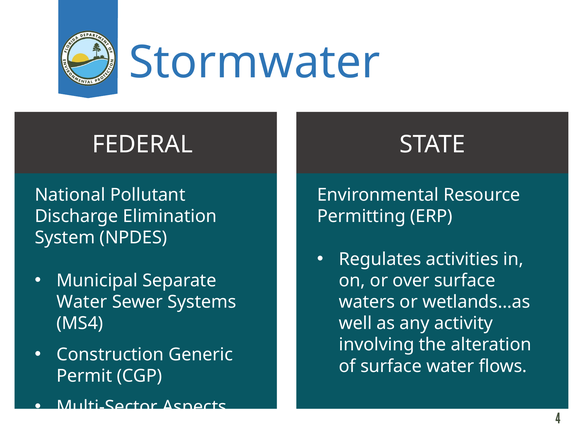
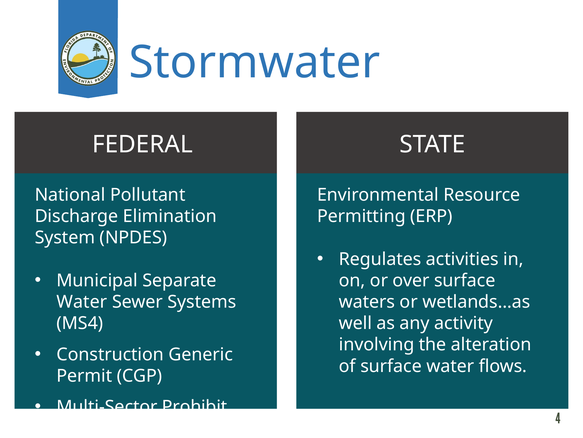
Aspects: Aspects -> Prohibit
